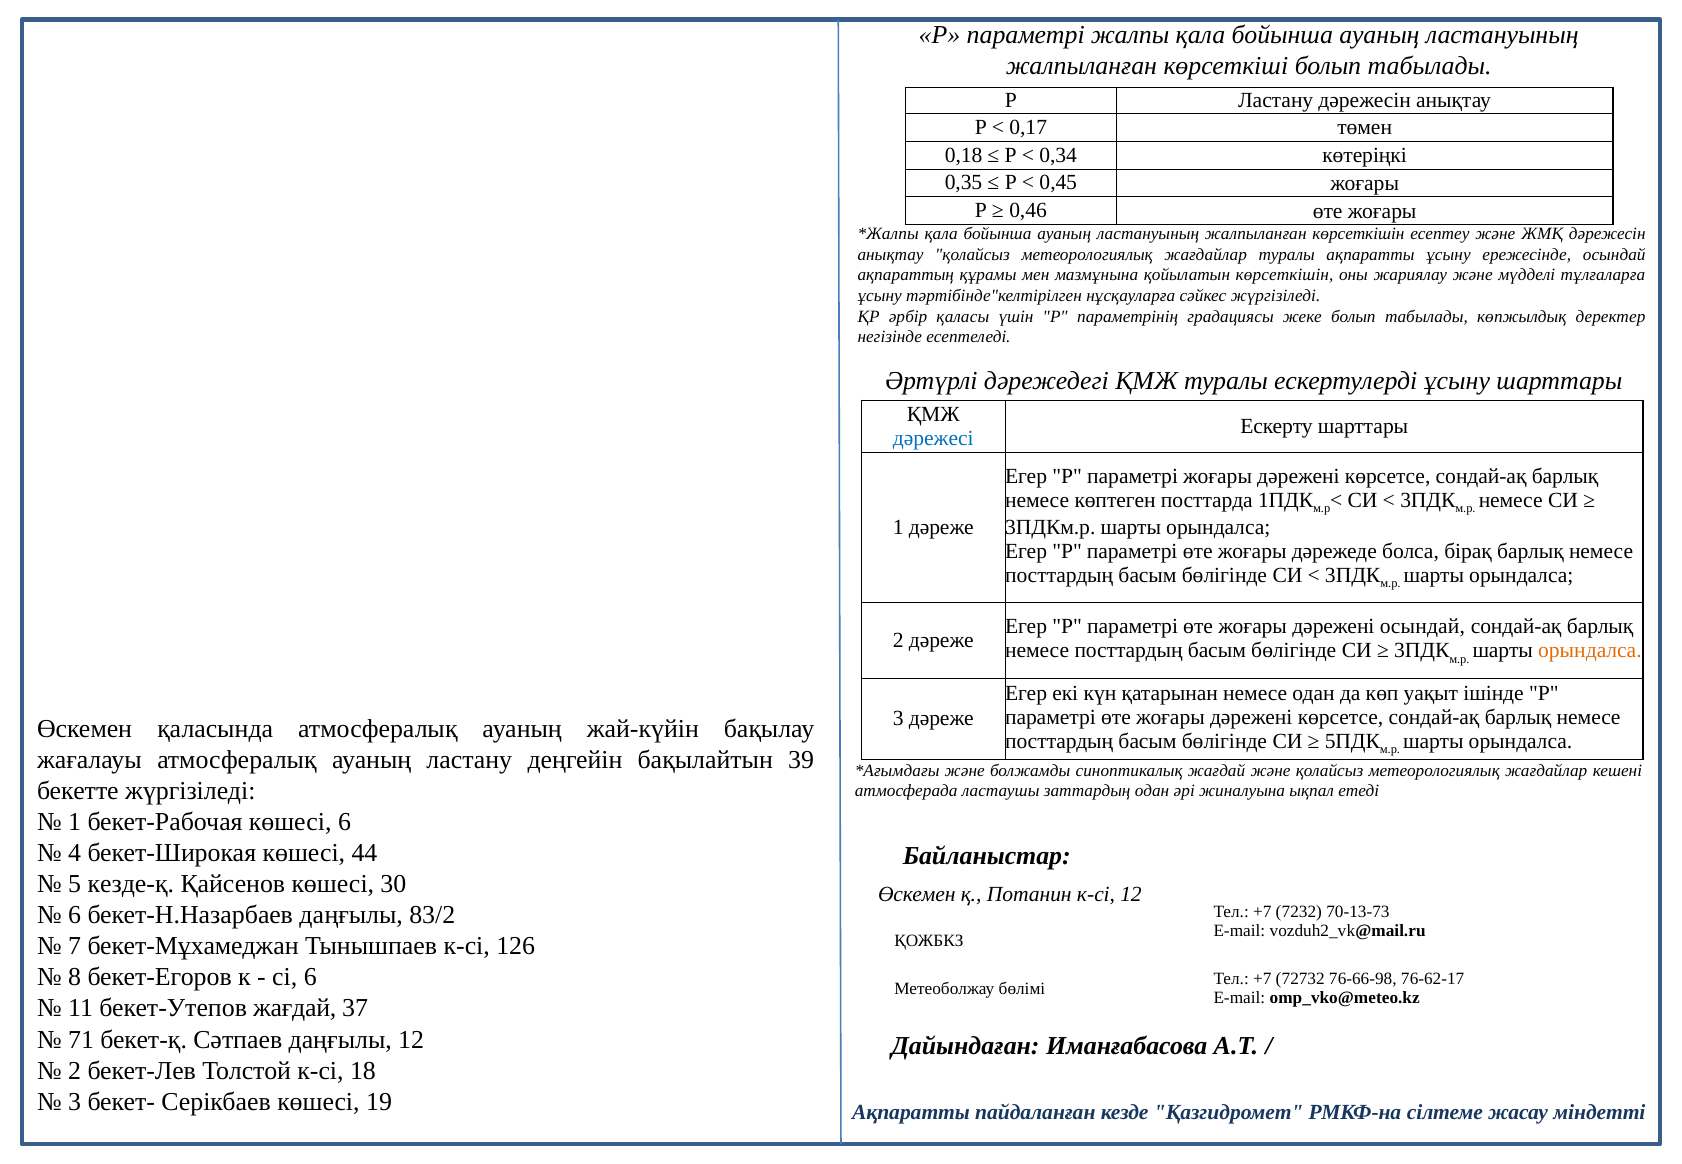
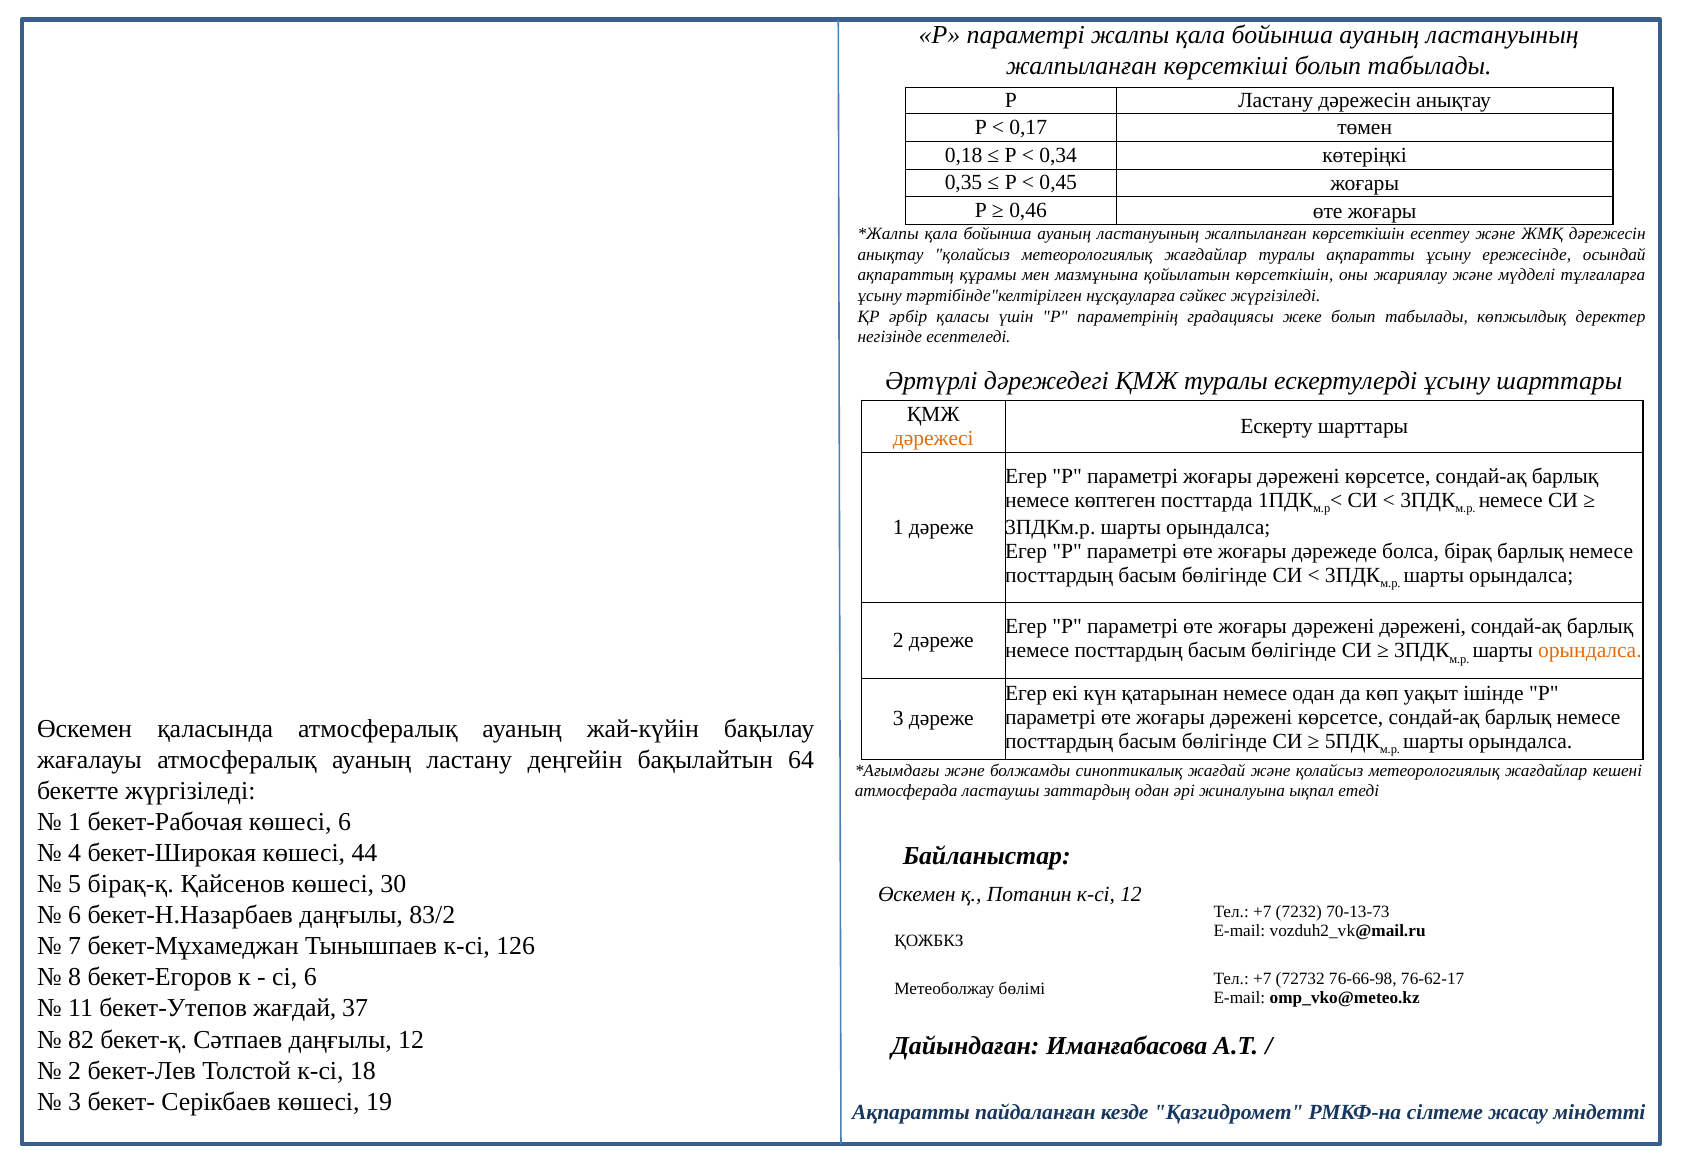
дәрежесі colour: blue -> orange
дәрежені осындай: осындай -> дәрежені
39: 39 -> 64
кезде-қ: кезде-қ -> бірақ-қ
71: 71 -> 82
